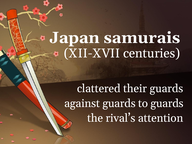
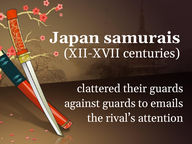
to guards: guards -> emails
